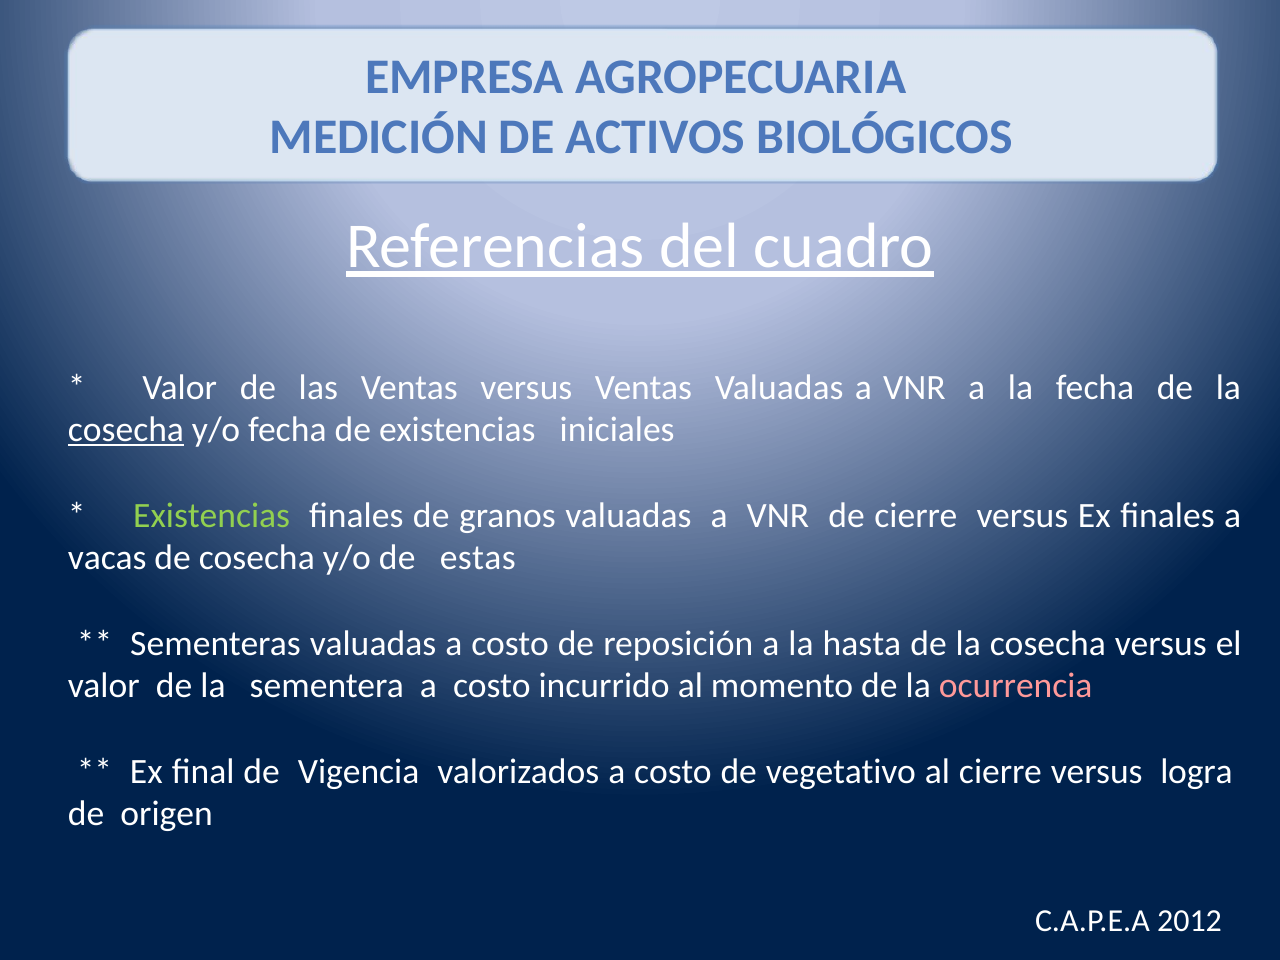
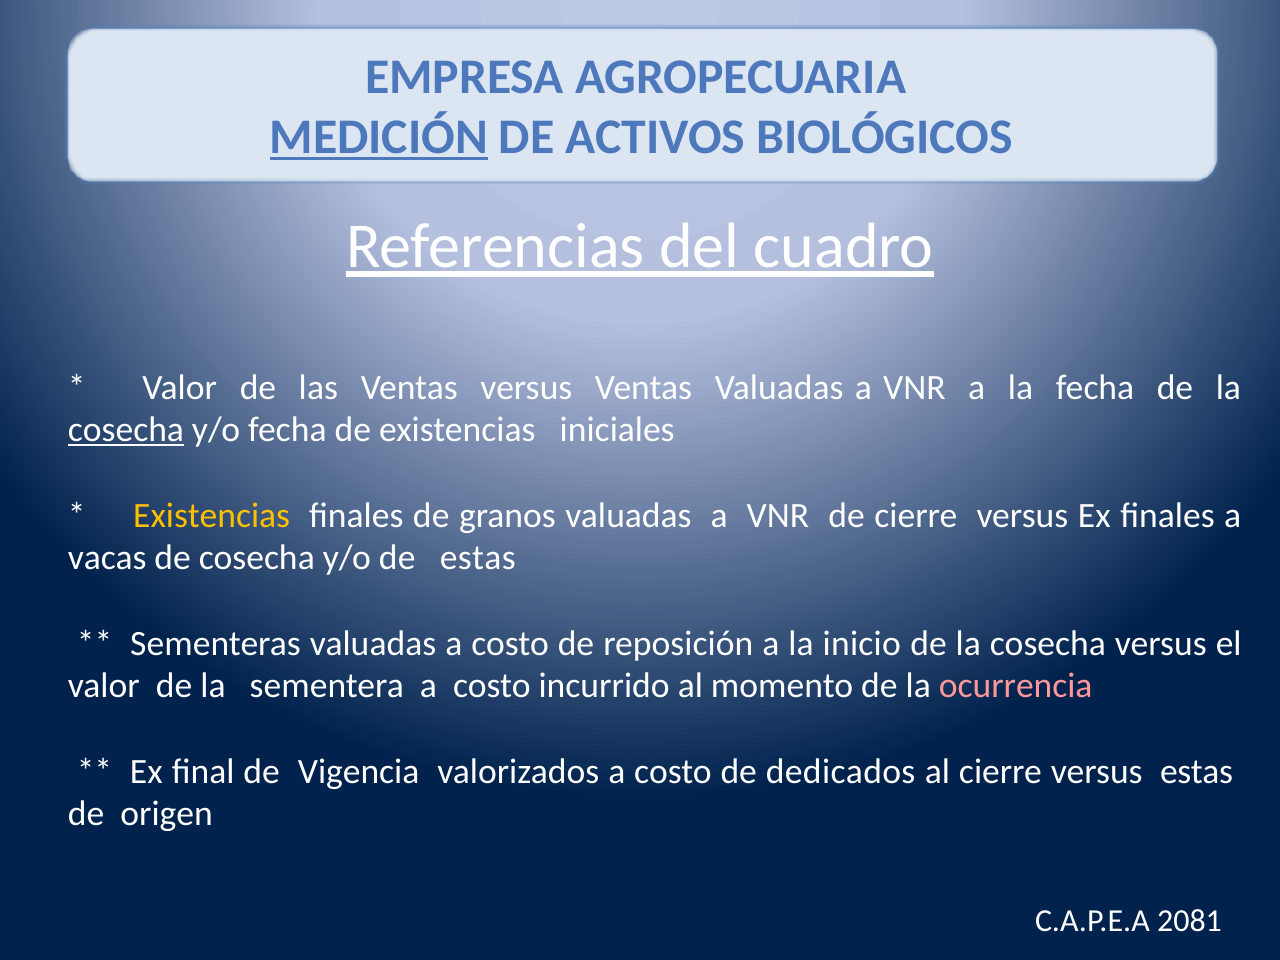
MEDICIÓN underline: none -> present
Existencias at (212, 515) colour: light green -> yellow
hasta: hasta -> inicio
vegetativo: vegetativo -> dedicados
versus logra: logra -> estas
2012: 2012 -> 2081
